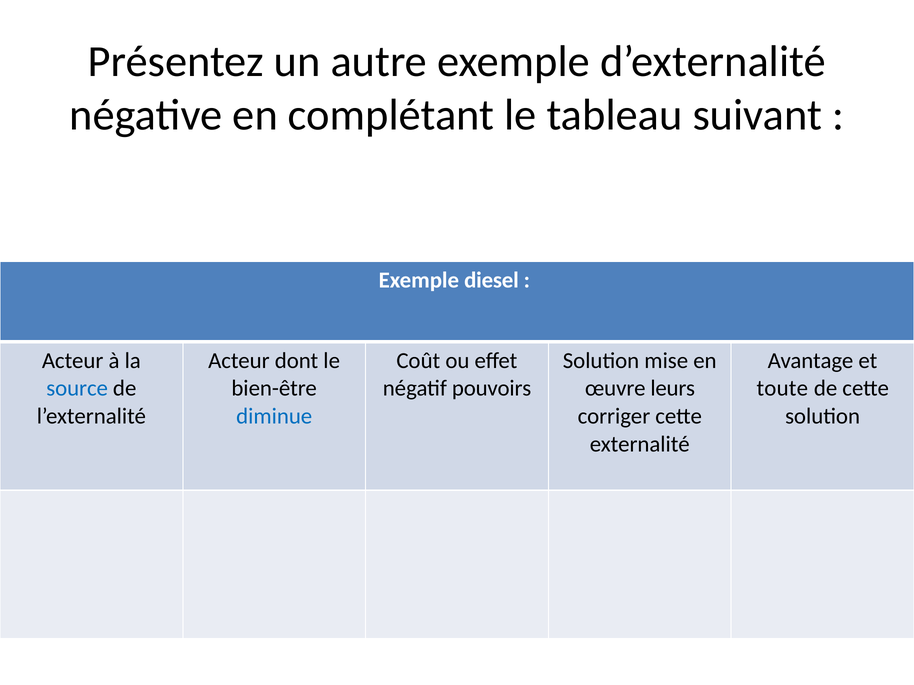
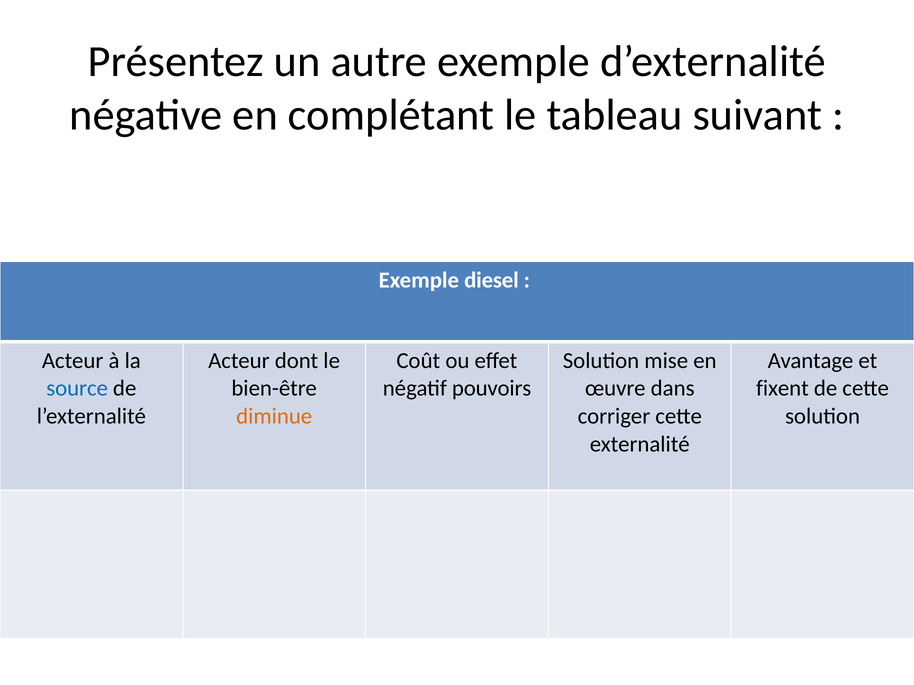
leurs: leurs -> dans
toute: toute -> fixent
diminue colour: blue -> orange
